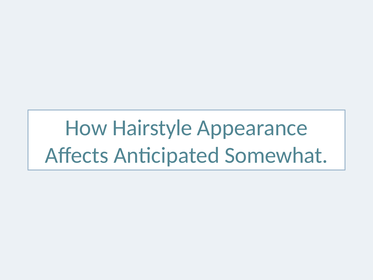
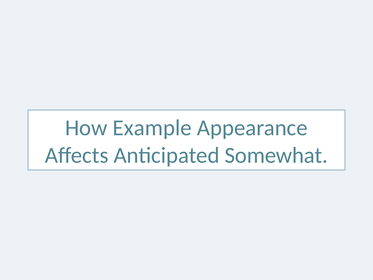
Hairstyle: Hairstyle -> Example
